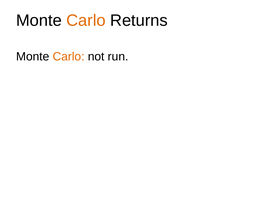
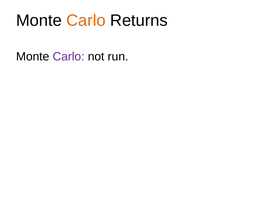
Carlo at (69, 56) colour: orange -> purple
